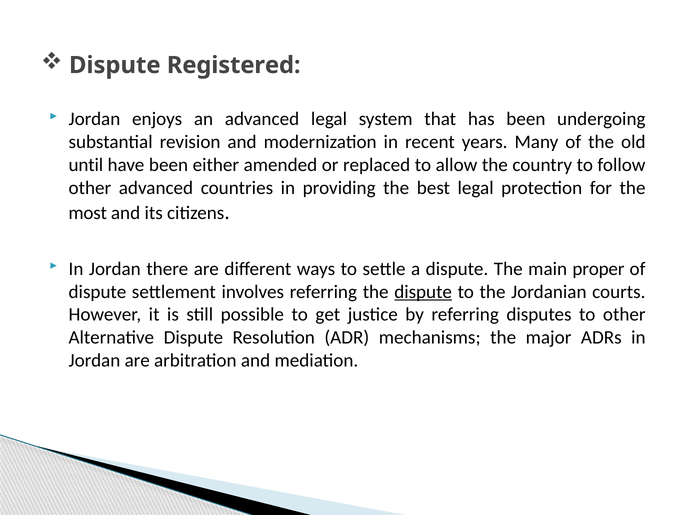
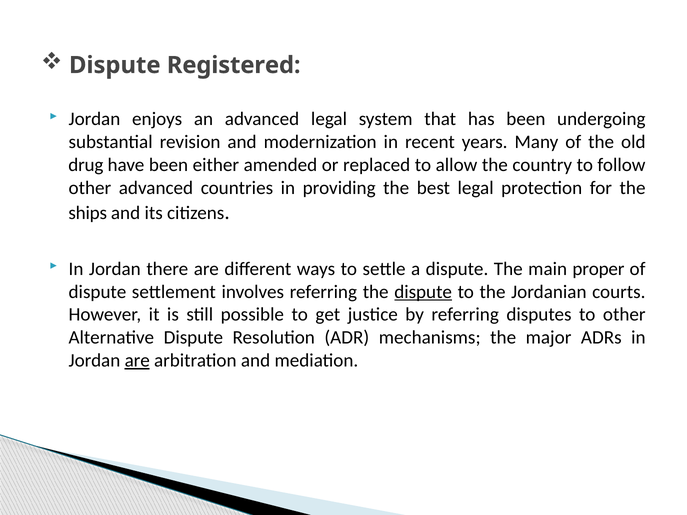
until: until -> drug
most: most -> ships
are at (137, 361) underline: none -> present
